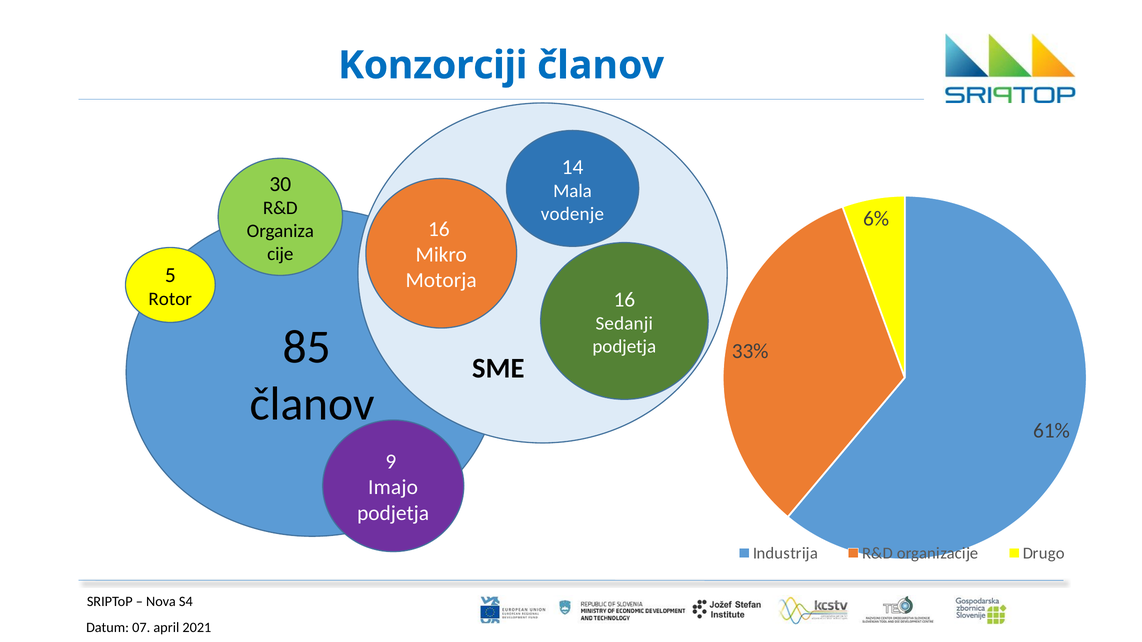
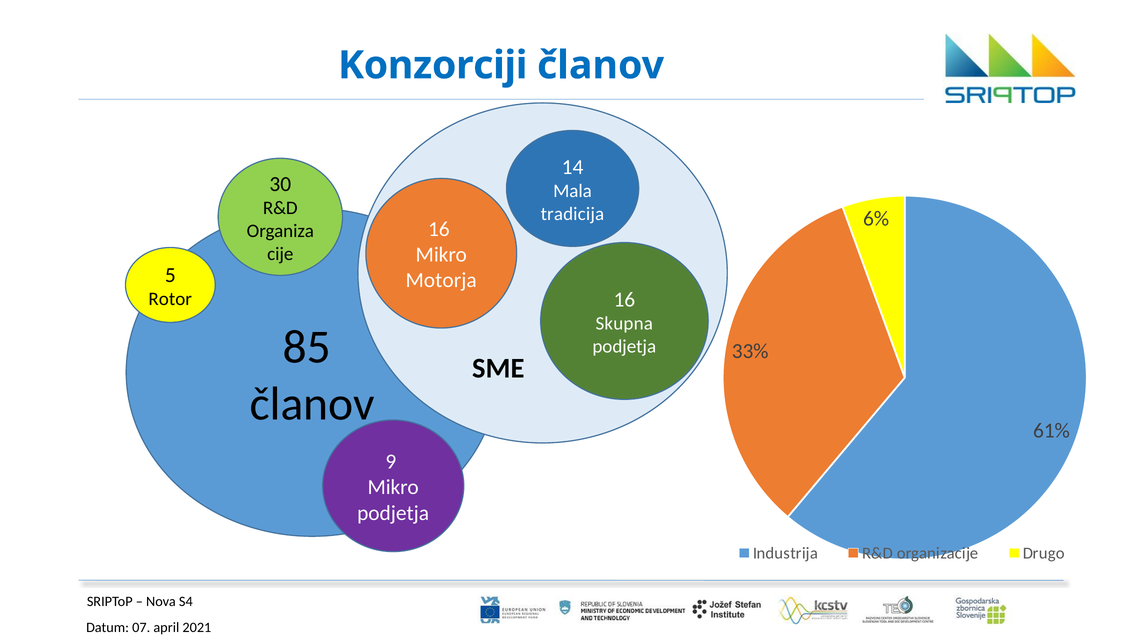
vodenje: vodenje -> tradicija
Sedanji: Sedanji -> Skupna
Imajo at (393, 488): Imajo -> Mikro
